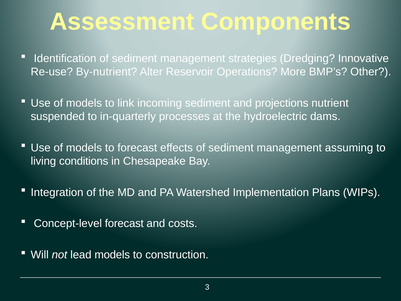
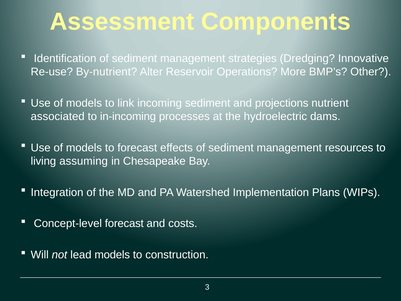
suspended: suspended -> associated
in-quarterly: in-quarterly -> in-incoming
assuming: assuming -> resources
conditions: conditions -> assuming
